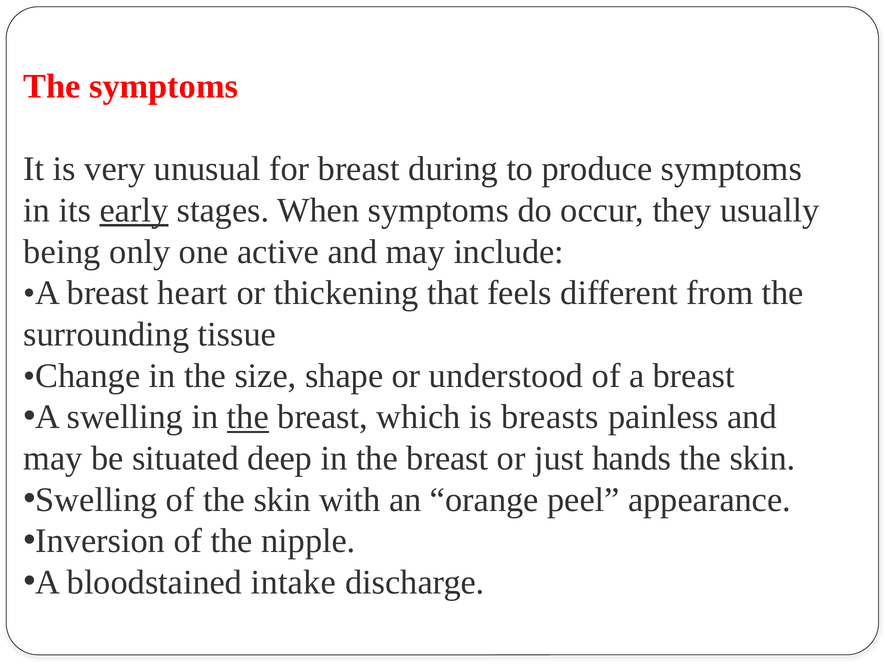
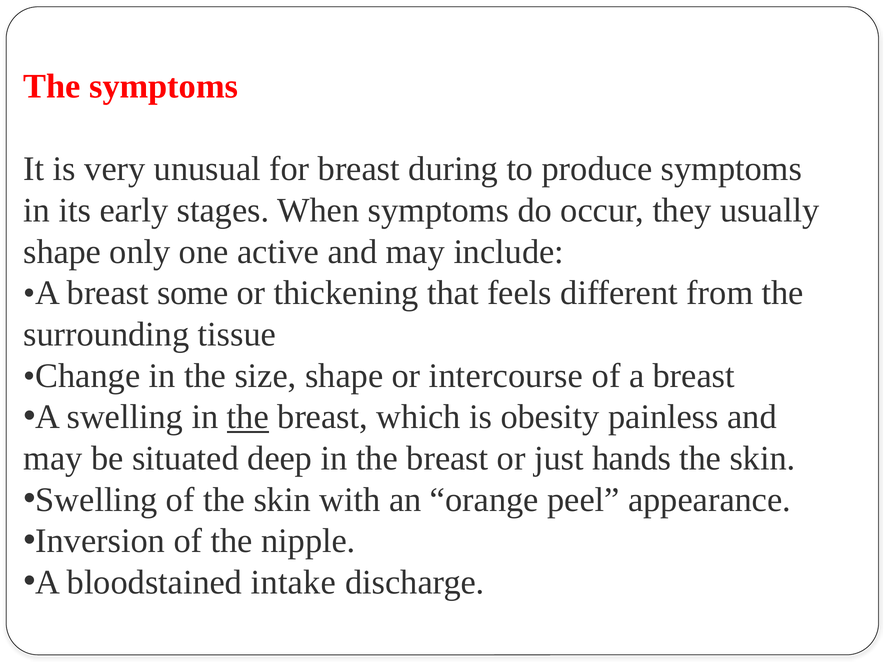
early underline: present -> none
being at (62, 252): being -> shape
heart: heart -> some
understood: understood -> intercourse
breasts: breasts -> obesity
